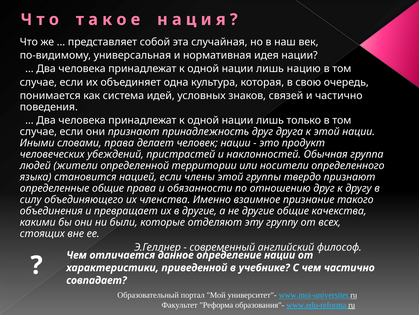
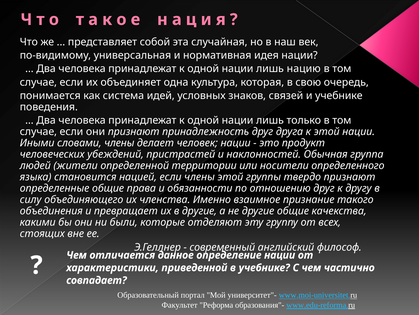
и частично: частично -> учебнике
словами права: права -> члены
